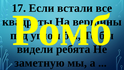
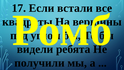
заметную: заметную -> получили
